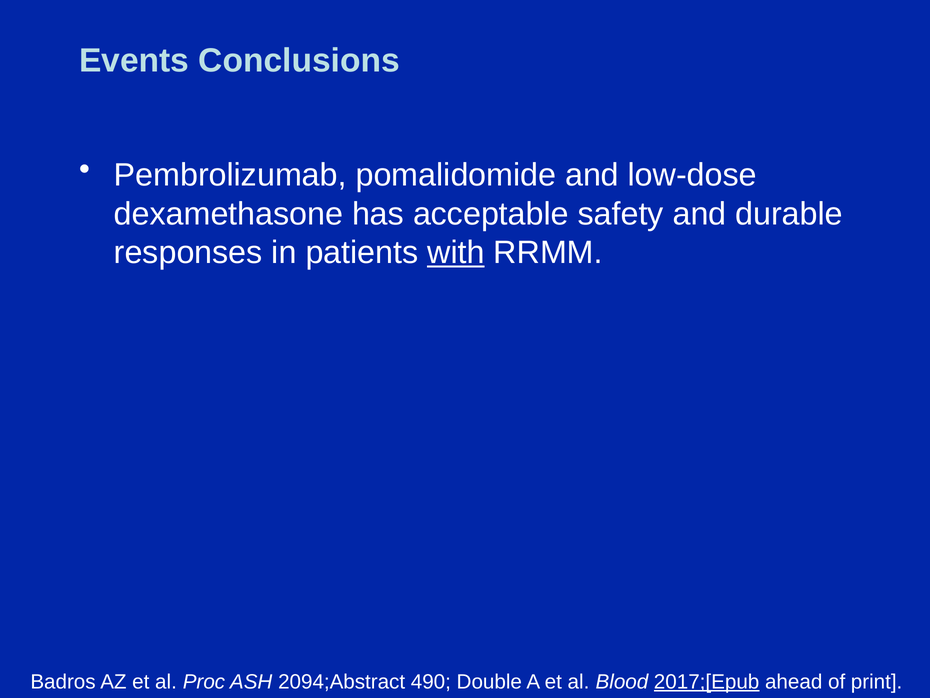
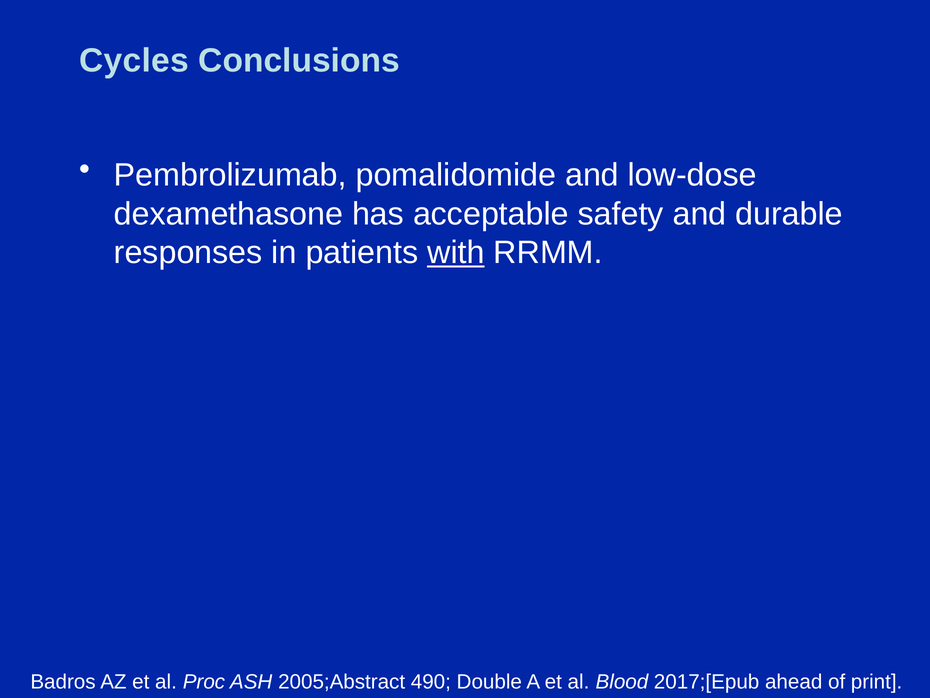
Events: Events -> Cycles
2094;Abstract: 2094;Abstract -> 2005;Abstract
2017;[Epub underline: present -> none
